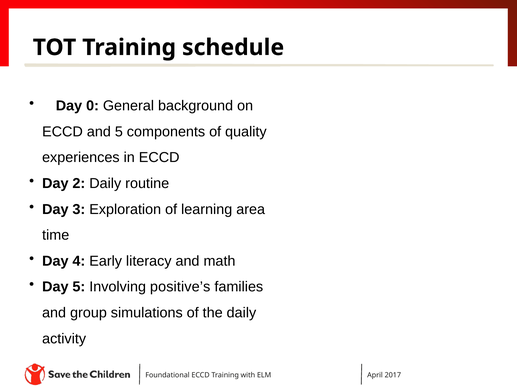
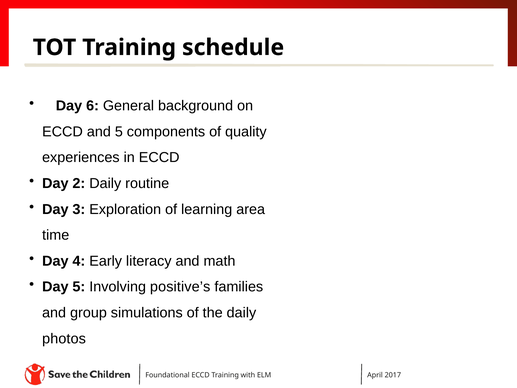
0: 0 -> 6
activity: activity -> photos
